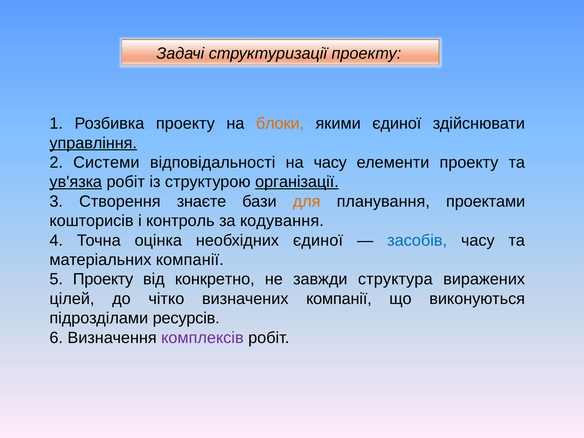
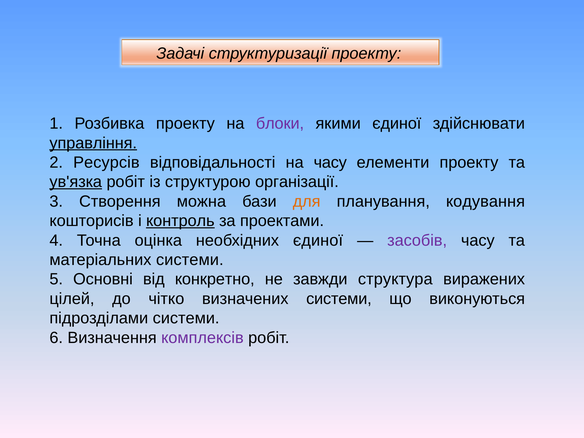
блоки colour: orange -> purple
Системи: Системи -> Ресурсів
організації underline: present -> none
знаєте: знаєте -> можна
проектами: проектами -> кодування
контроль underline: none -> present
кодування: кодування -> проектами
засобів colour: blue -> purple
матеріальних компанії: компанії -> системи
5 Проекту: Проекту -> Основні
визначених компанії: компанії -> системи
підрозділами ресурсів: ресурсів -> системи
